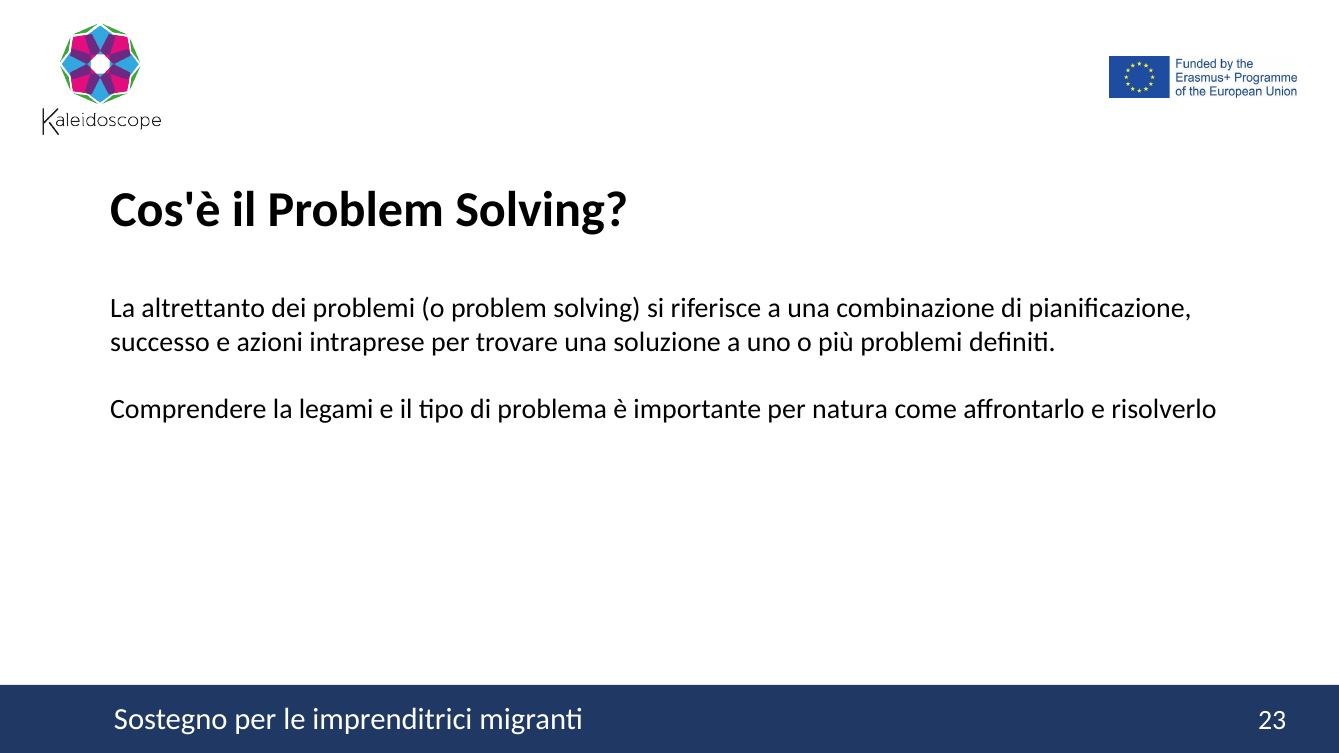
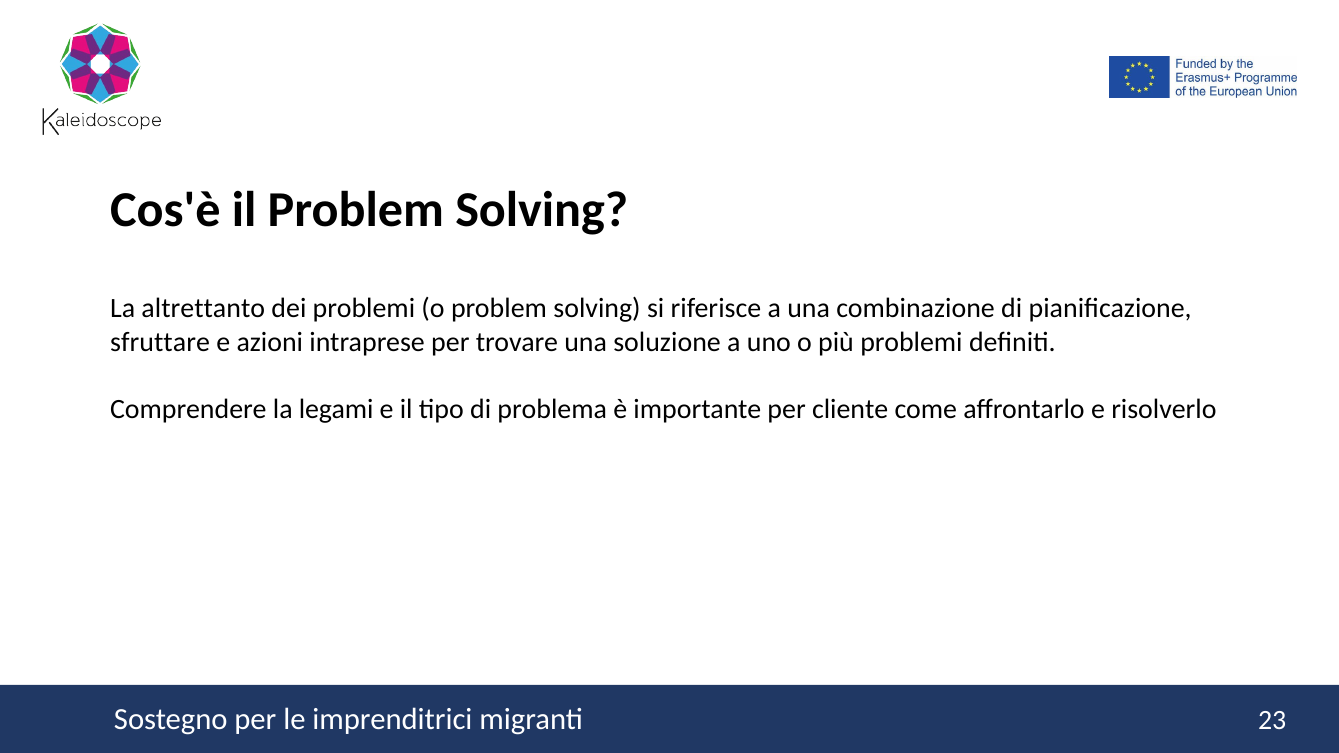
successo: successo -> sfruttare
natura: natura -> cliente
